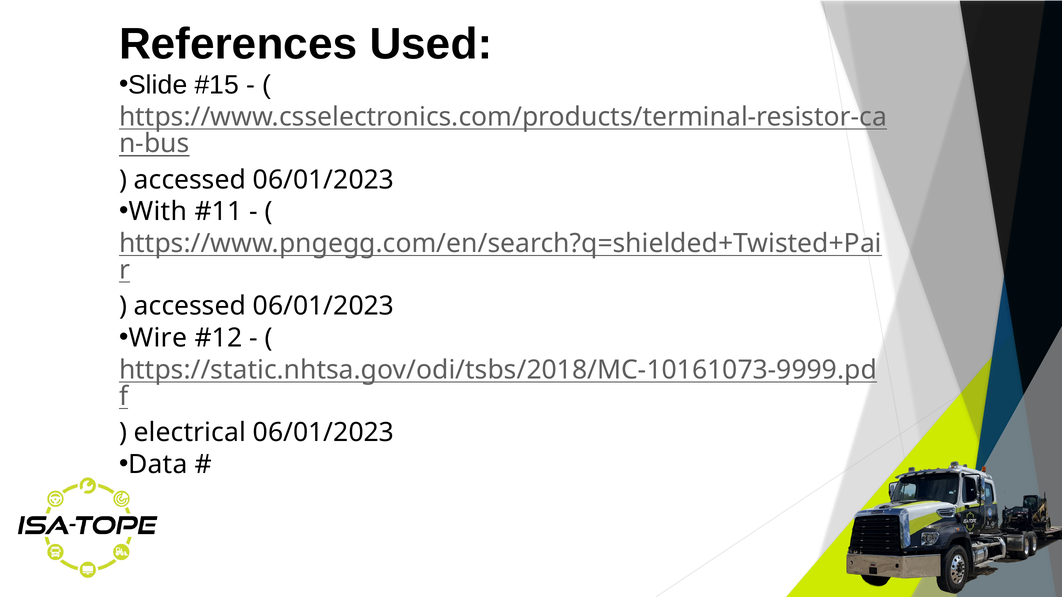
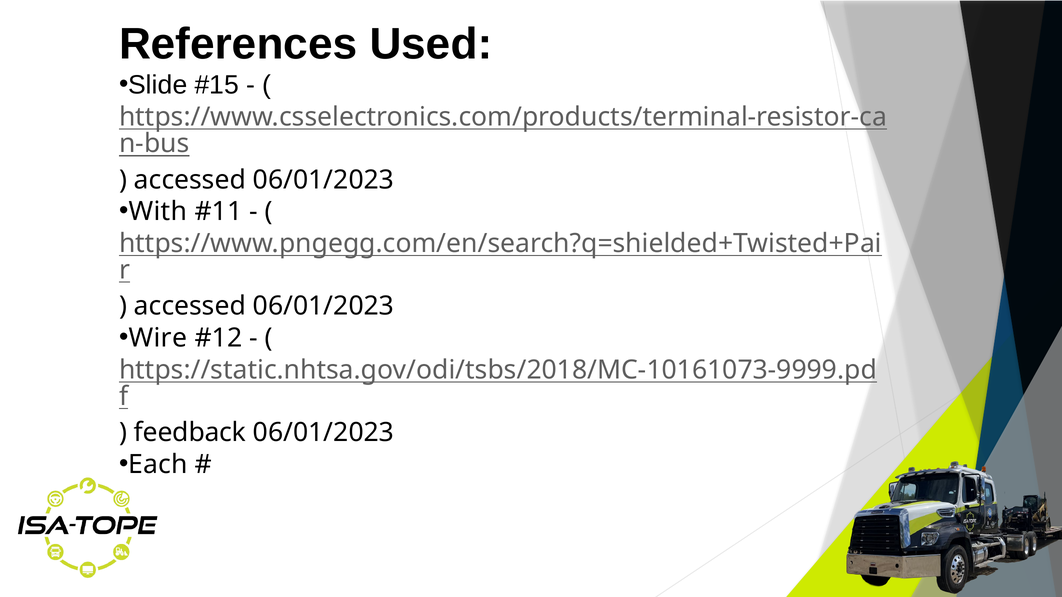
electrical: electrical -> feedback
Data: Data -> Each
